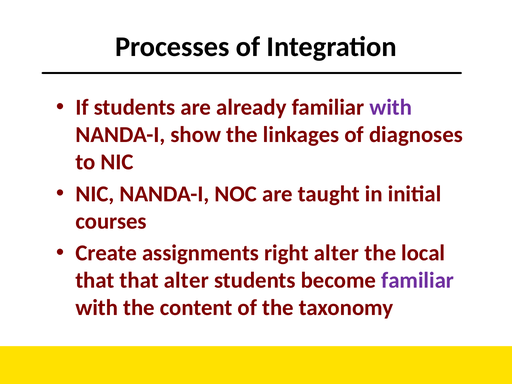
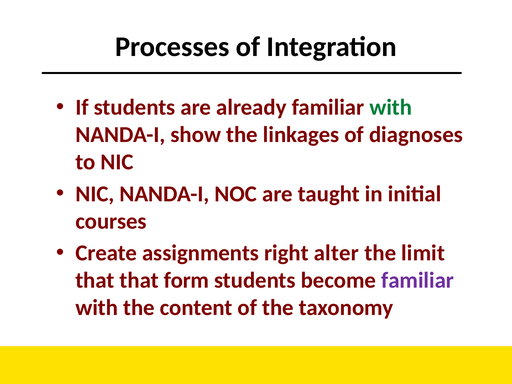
with at (391, 107) colour: purple -> green
local: local -> limit
that alter: alter -> form
